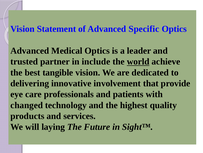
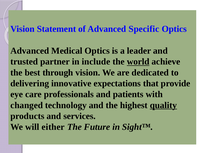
tangible: tangible -> through
involvement: involvement -> expectations
quality underline: none -> present
laying: laying -> either
